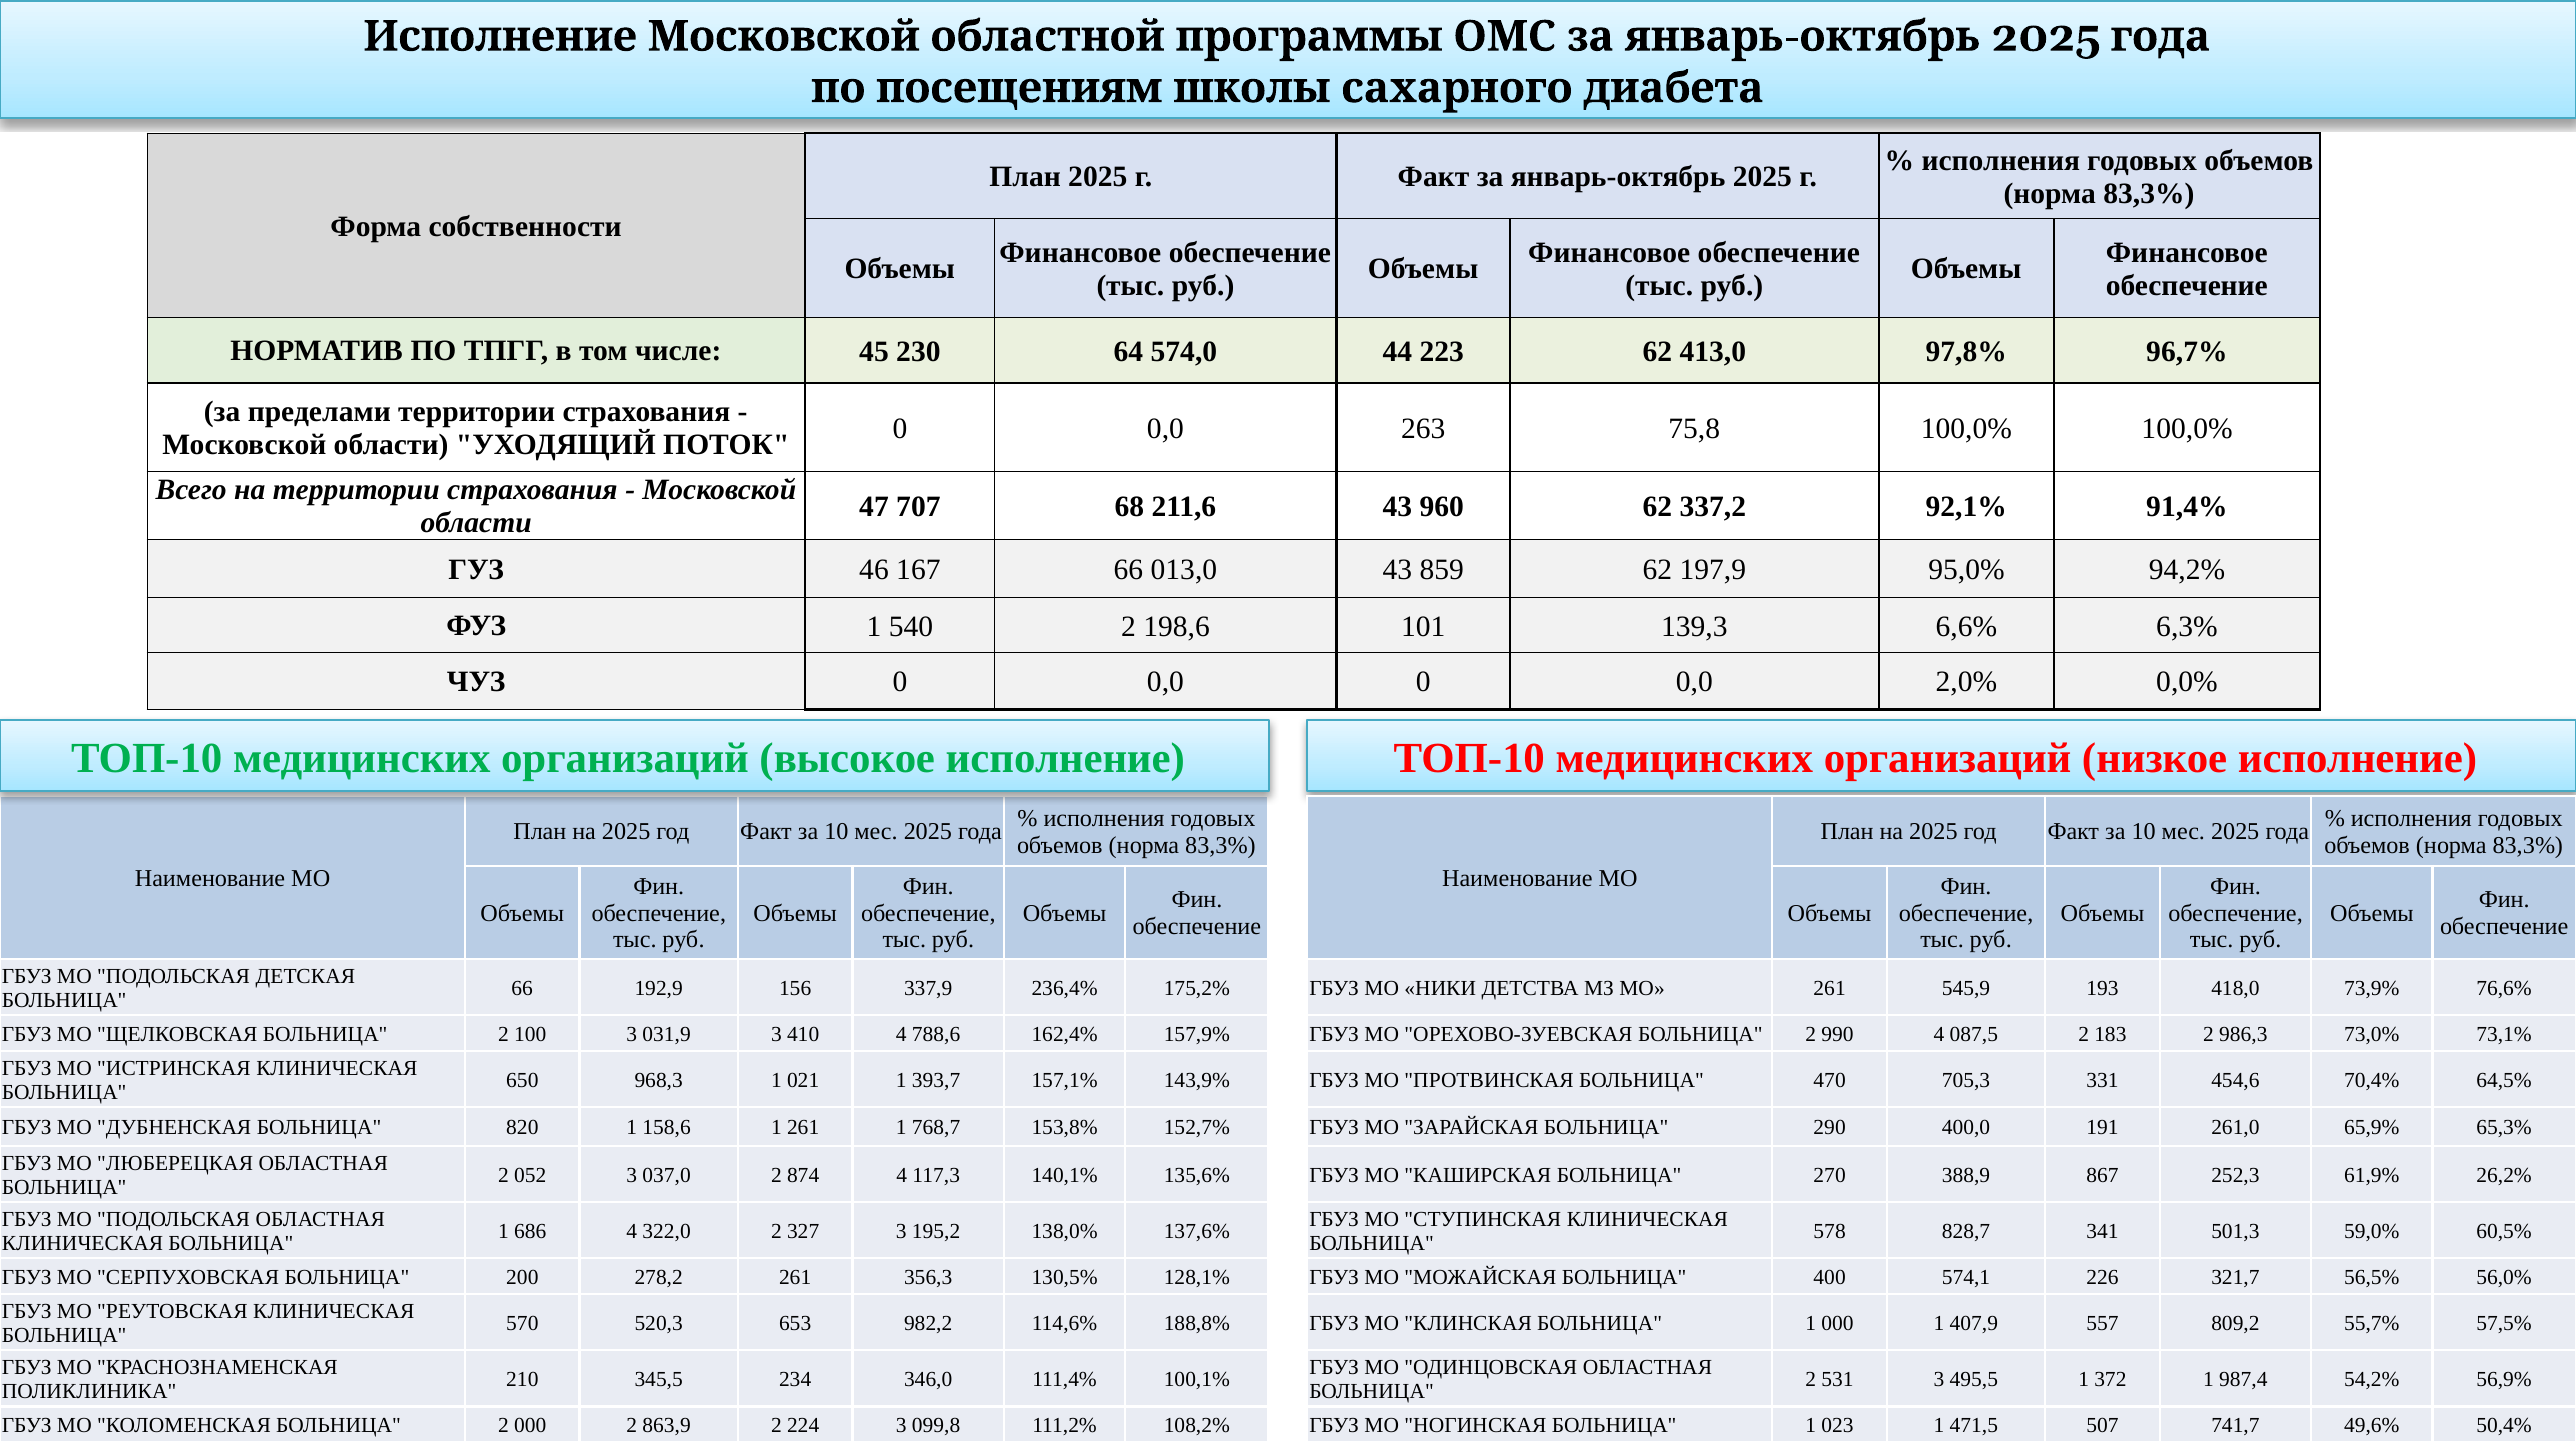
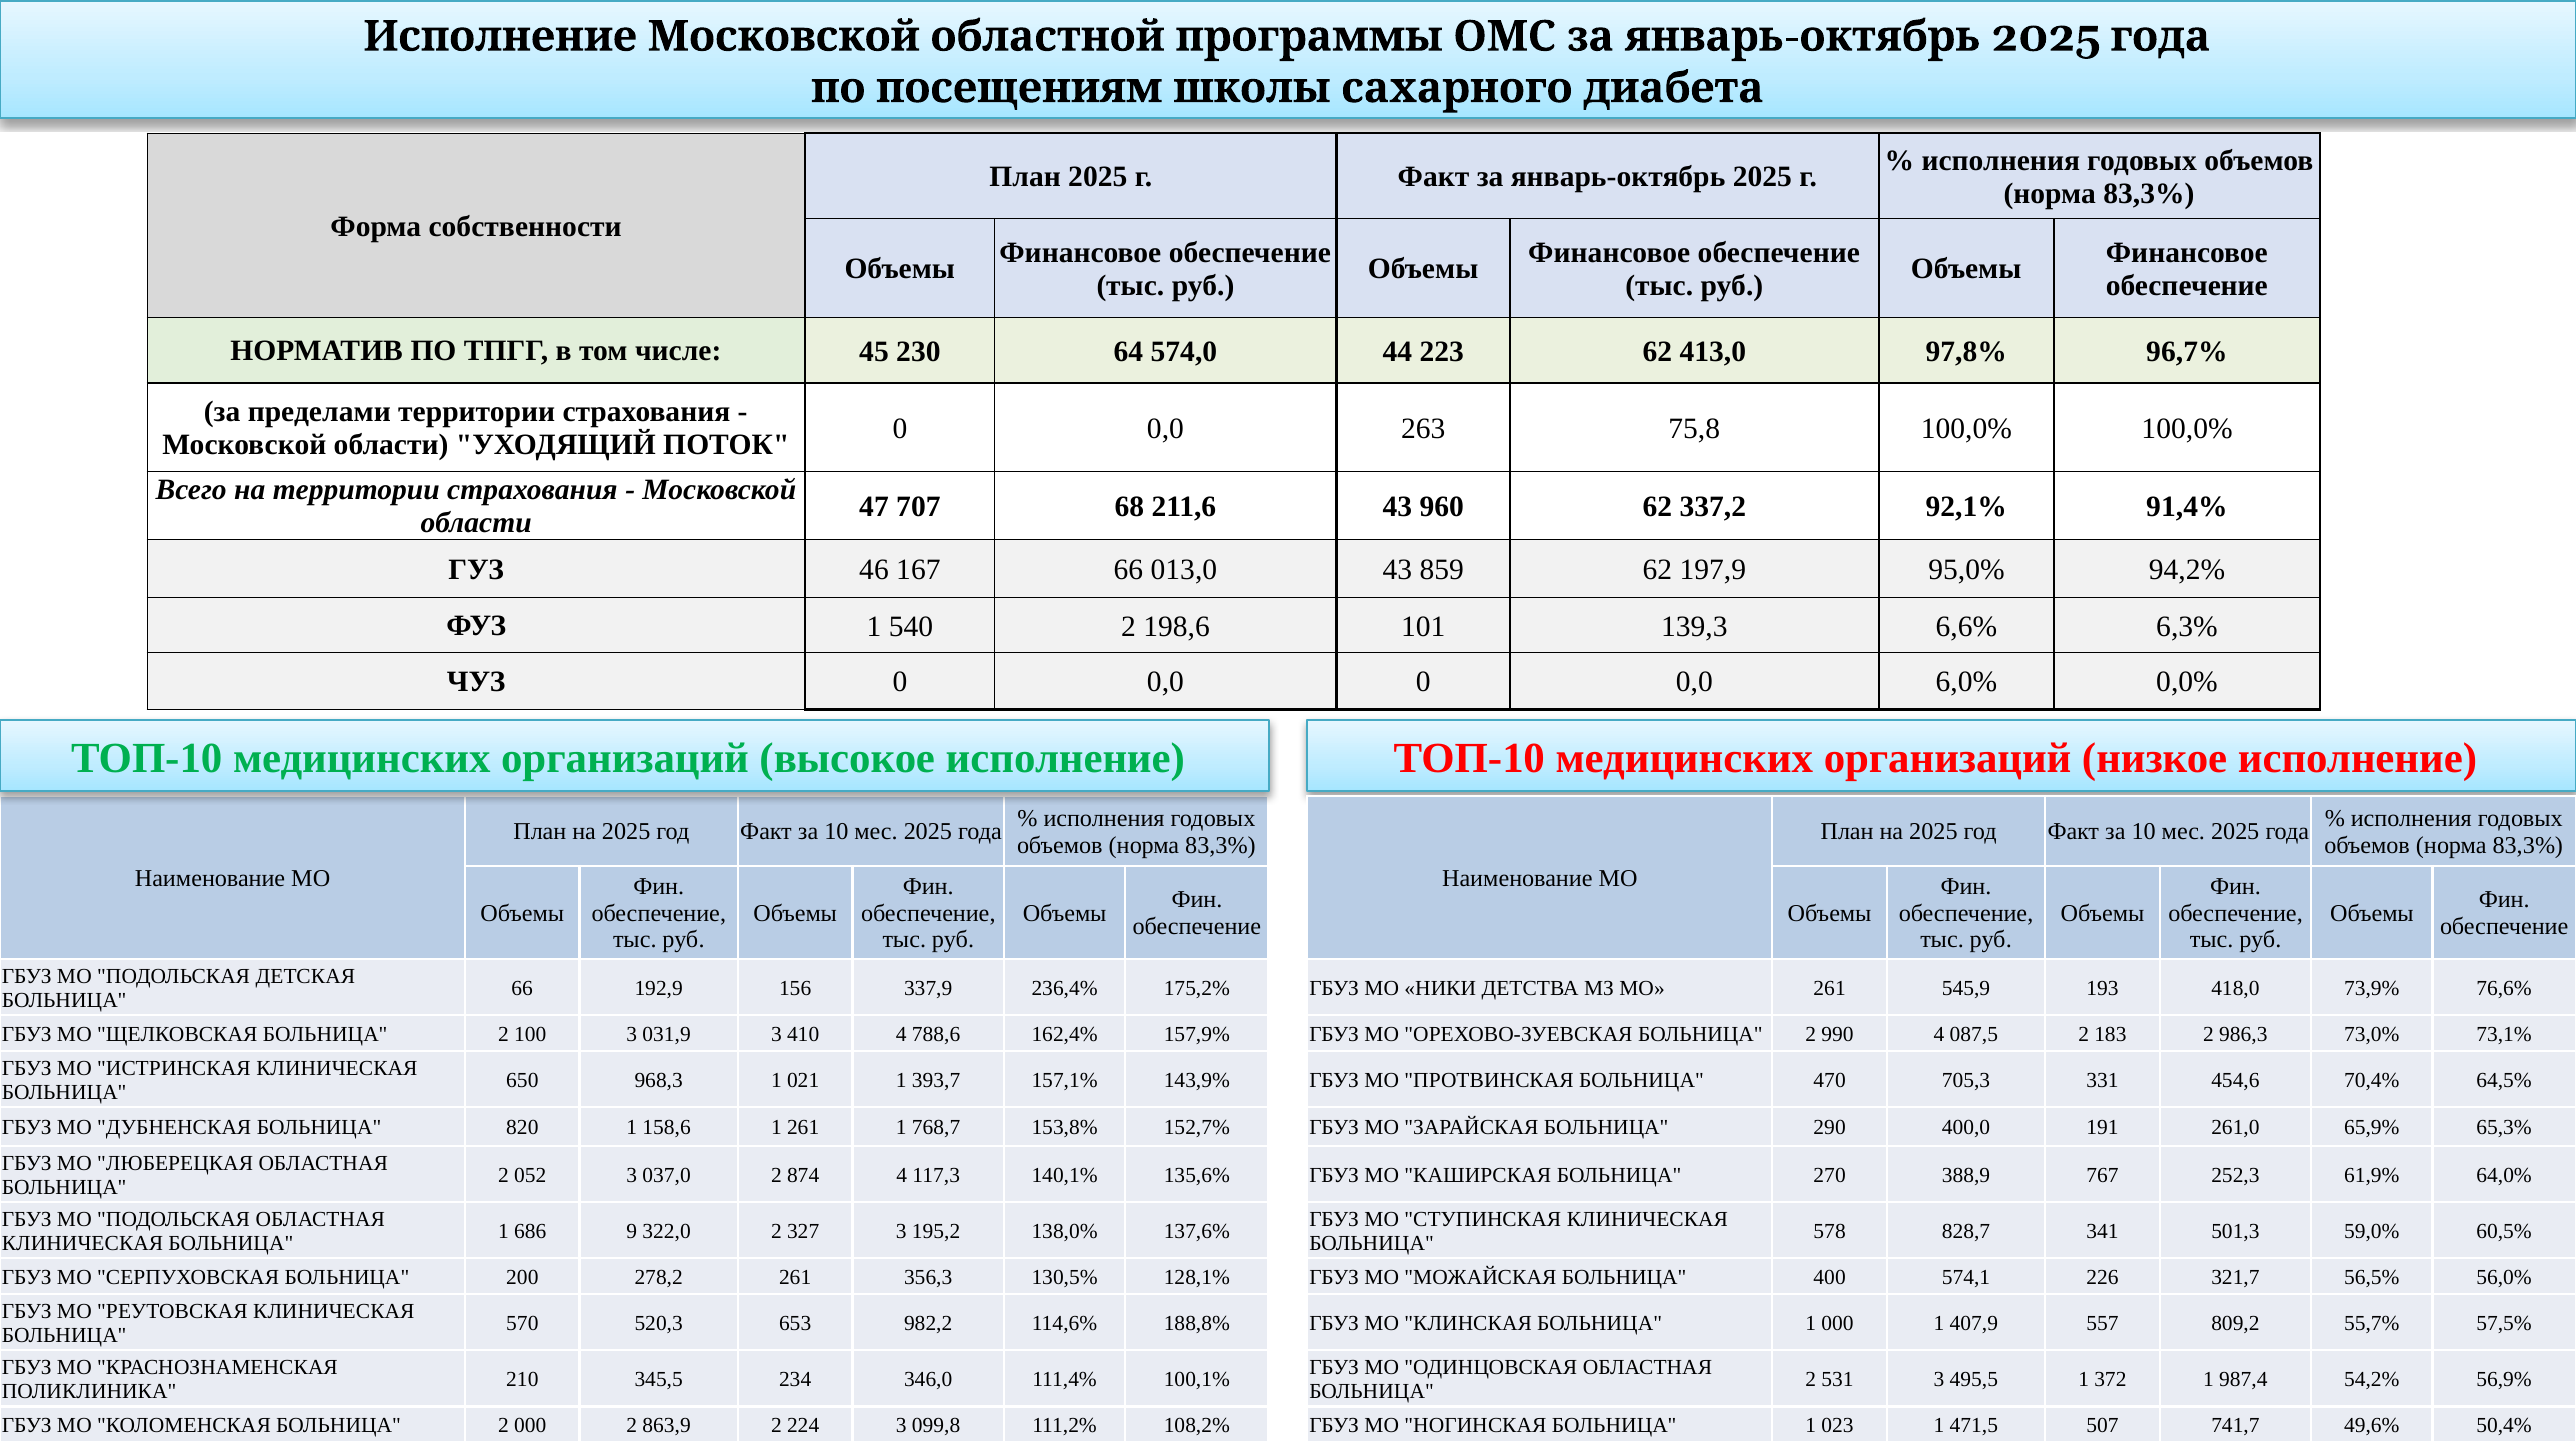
2,0%: 2,0% -> 6,0%
867: 867 -> 767
26,2%: 26,2% -> 64,0%
686 4: 4 -> 9
